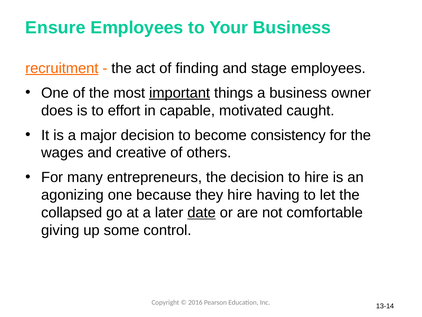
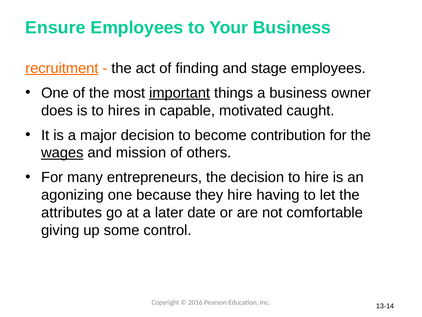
effort: effort -> hires
consistency: consistency -> contribution
wages underline: none -> present
creative: creative -> mission
collapsed: collapsed -> attributes
date underline: present -> none
